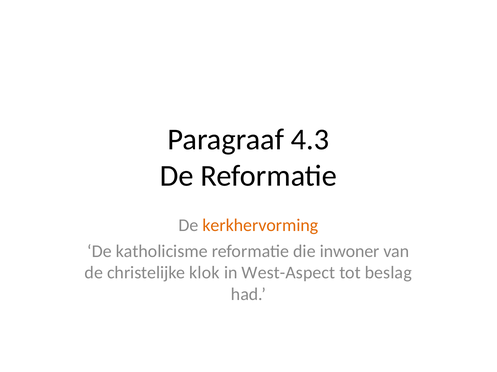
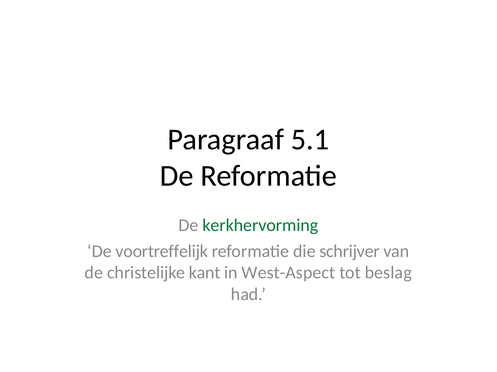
4.3: 4.3 -> 5.1
kerkhervorming colour: orange -> green
katholicisme: katholicisme -> voortreffelijk
inwoner: inwoner -> schrijver
klok: klok -> kant
